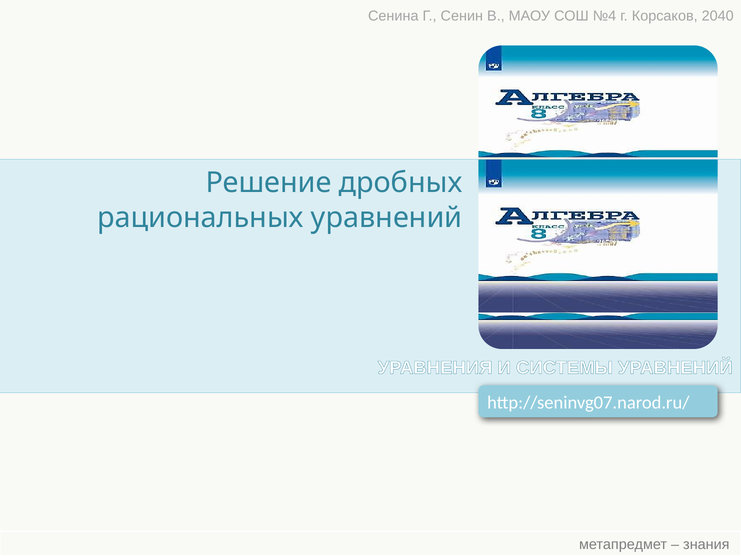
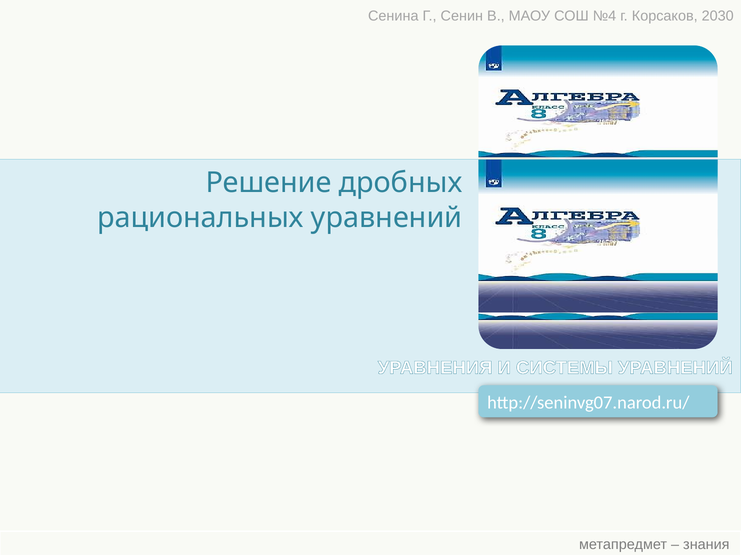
2040: 2040 -> 2030
